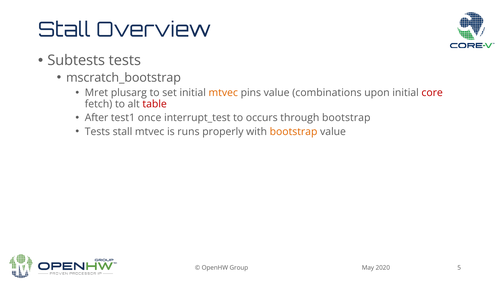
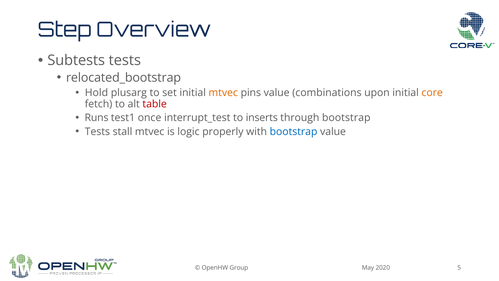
Stall at (64, 30): Stall -> Step
mscratch_bootstrap: mscratch_bootstrap -> relocated_bootstrap
Mret: Mret -> Hold
core colour: red -> orange
After: After -> Runs
occurs: occurs -> inserts
runs: runs -> logic
bootstrap at (294, 131) colour: orange -> blue
